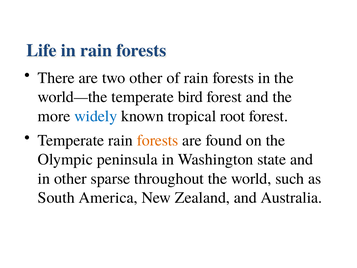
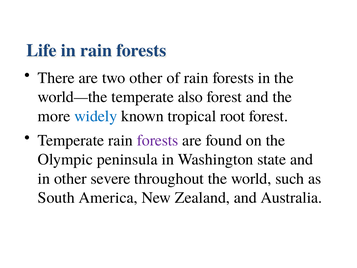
bird: bird -> also
forests at (158, 140) colour: orange -> purple
sparse: sparse -> severe
